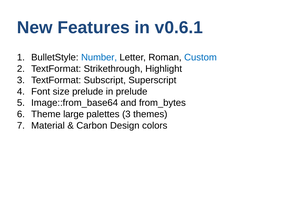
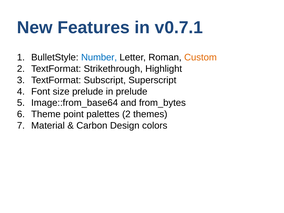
v0.6.1: v0.6.1 -> v0.7.1
Custom colour: blue -> orange
large: large -> point
palettes 3: 3 -> 2
